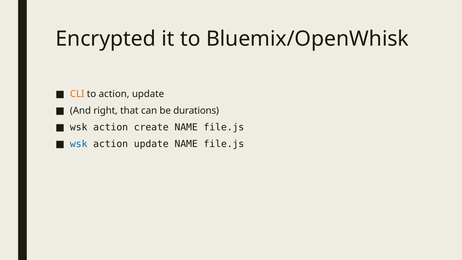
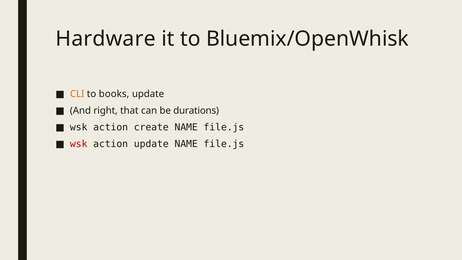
Encrypted: Encrypted -> Hardware
to action: action -> books
wsk at (79, 144) colour: blue -> red
